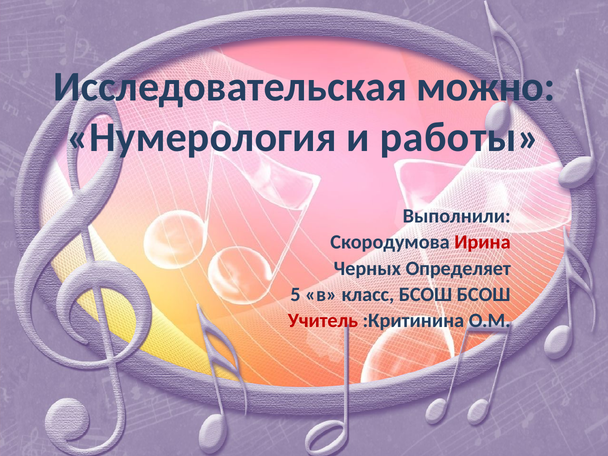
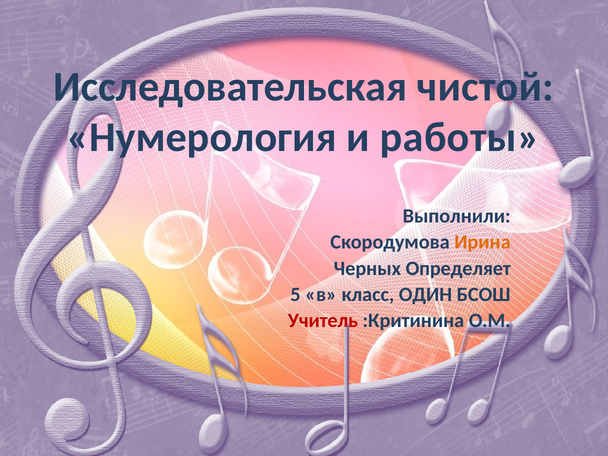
можно: можно -> чистой
Ирина colour: red -> orange
класс БСОШ: БСОШ -> ОДИН
